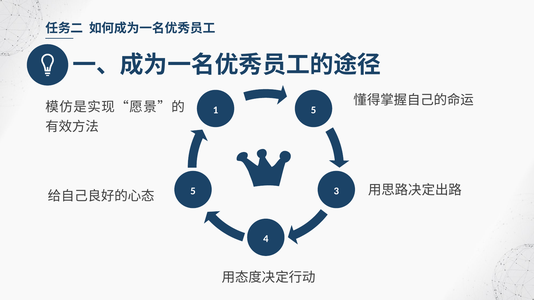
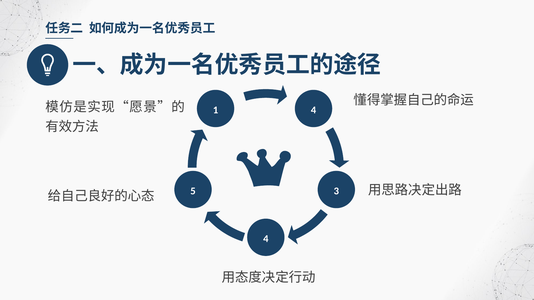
1 5: 5 -> 4
